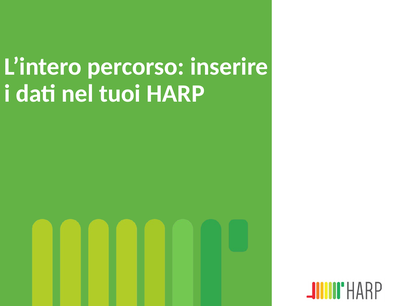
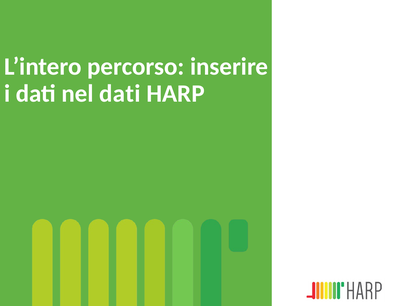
nel tuoi: tuoi -> dati
